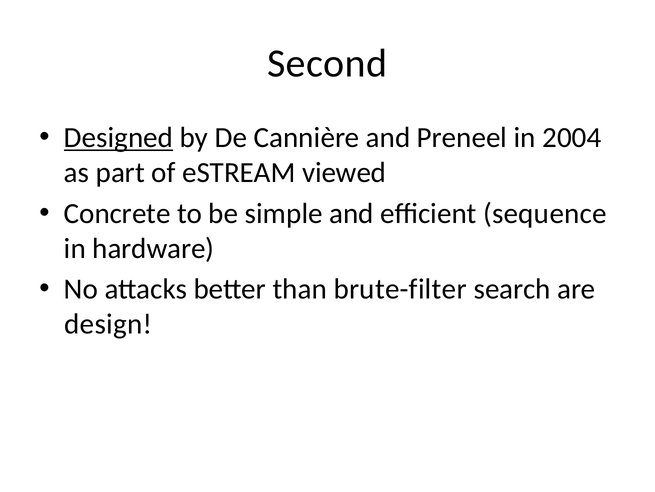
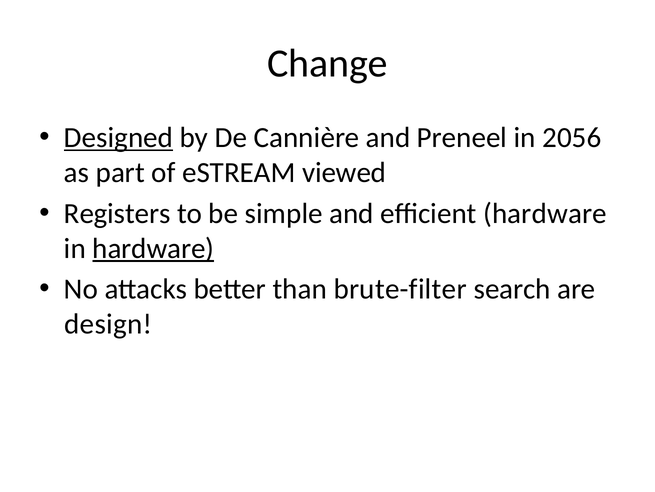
Second: Second -> Change
2004: 2004 -> 2056
Concrete: Concrete -> Registers
efficient sequence: sequence -> hardware
hardware at (153, 248) underline: none -> present
